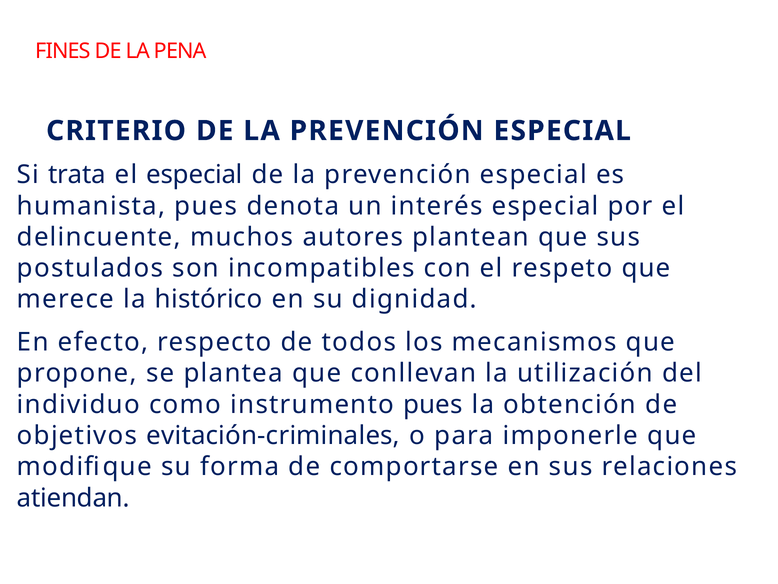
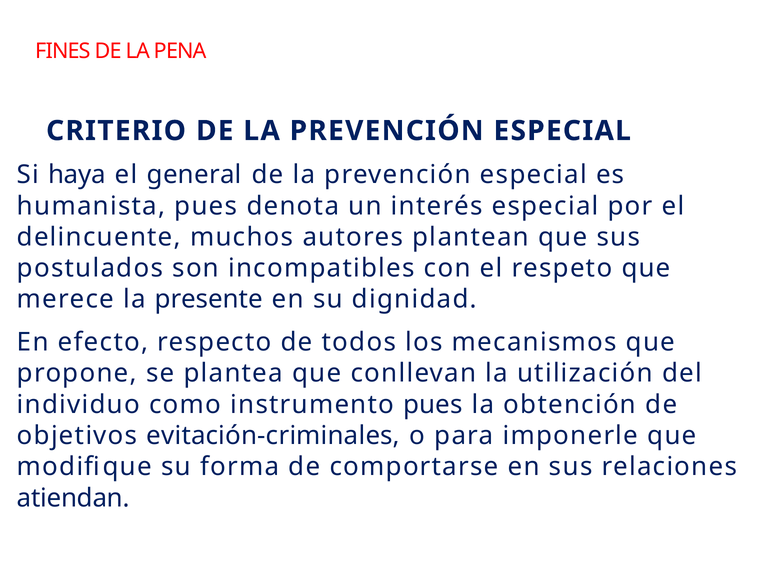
trata: trata -> haya
el especial: especial -> general
histórico: histórico -> presente
